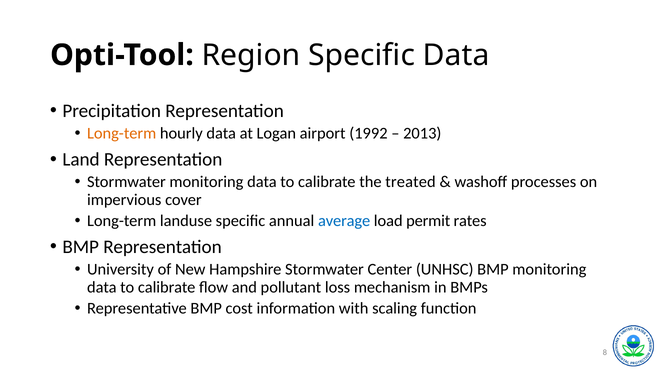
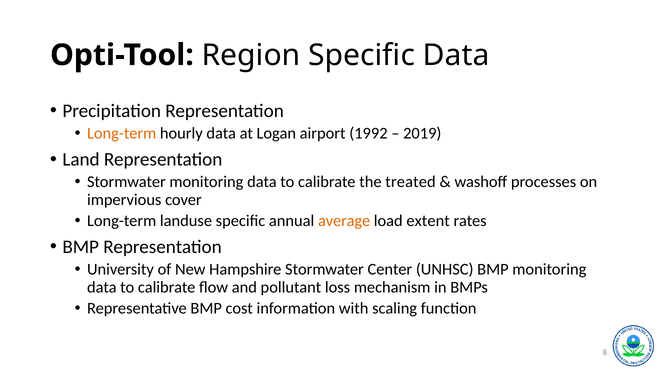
2013: 2013 -> 2019
average colour: blue -> orange
permit: permit -> extent
